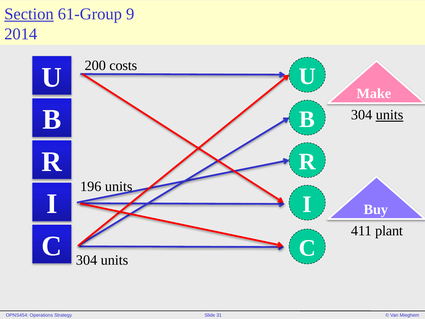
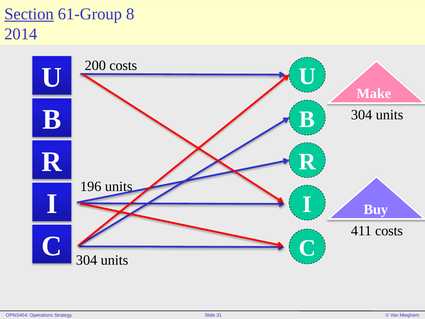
9: 9 -> 8
units at (390, 115) underline: present -> none
411 plant: plant -> costs
